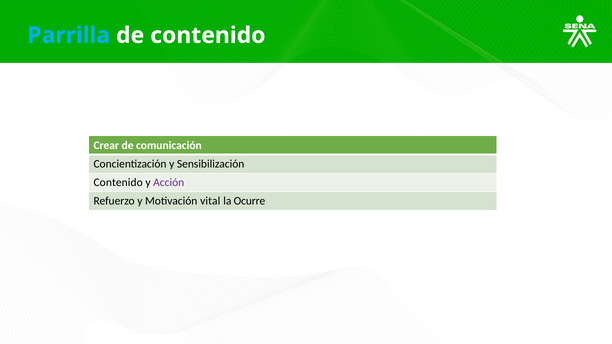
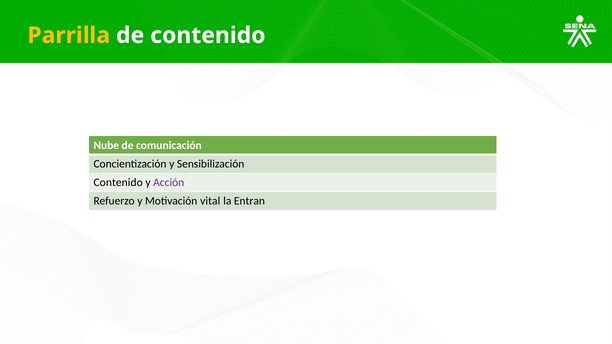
Parrilla colour: light blue -> yellow
Crear: Crear -> Nube
Ocurre: Ocurre -> Entran
